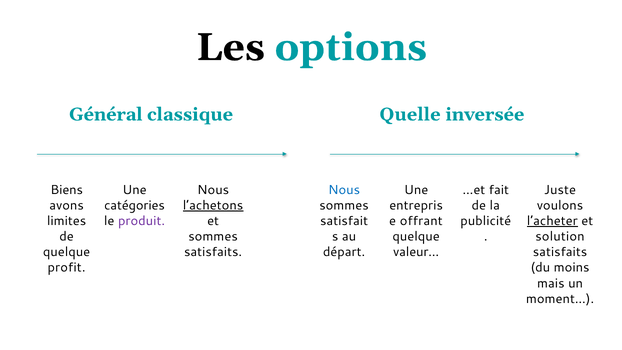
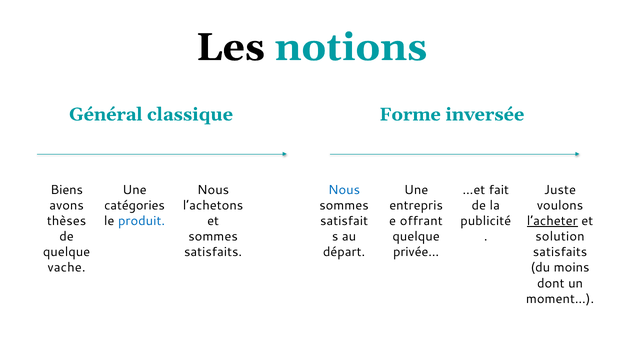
options: options -> notions
Quelle: Quelle -> Forme
l’achetons underline: present -> none
limites: limites -> thèses
produit colour: purple -> blue
valeur…: valeur… -> privée…
profit: profit -> vache
mais: mais -> dont
